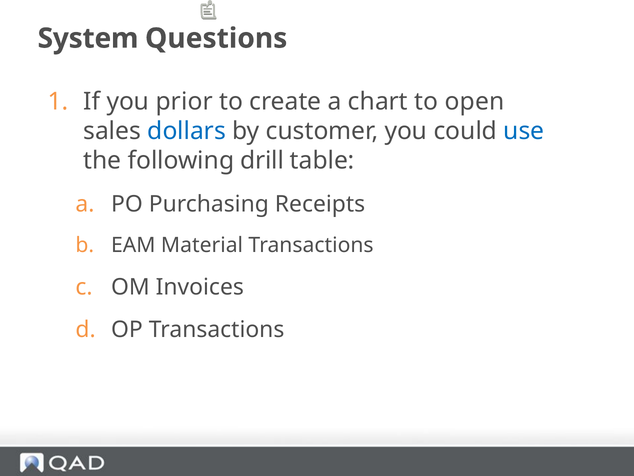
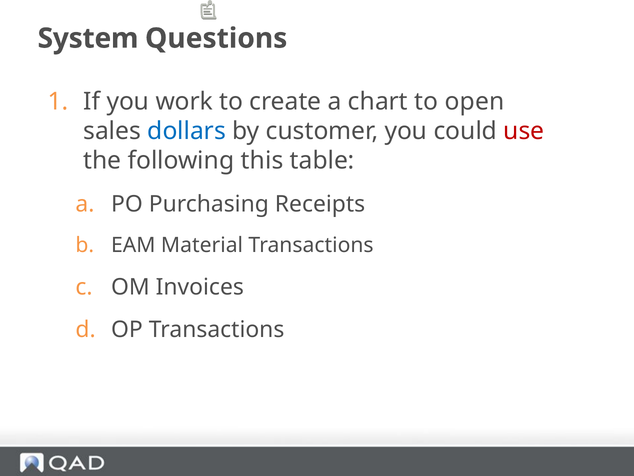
prior: prior -> work
use colour: blue -> red
drill: drill -> this
